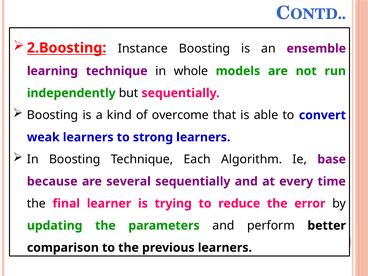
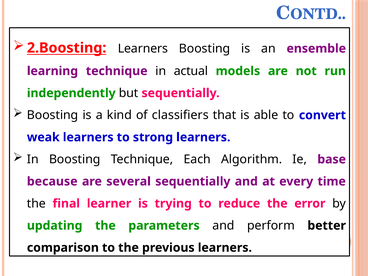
2.Boosting Instance: Instance -> Learners
whole: whole -> actual
overcome: overcome -> classifiers
